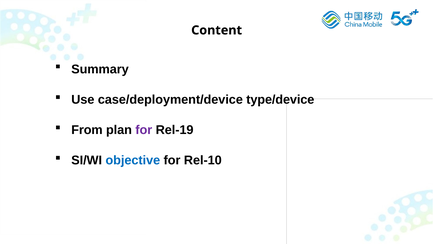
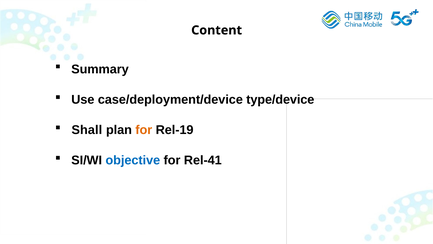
From: From -> Shall
for at (144, 130) colour: purple -> orange
Rel-10: Rel-10 -> Rel-41
